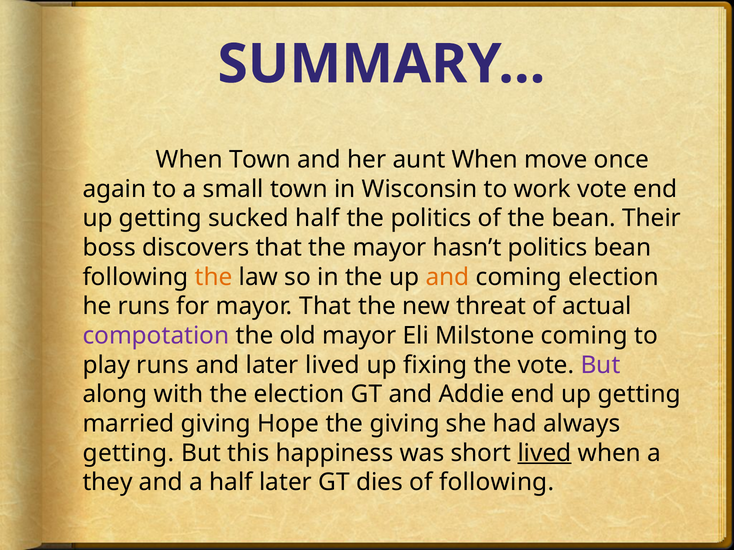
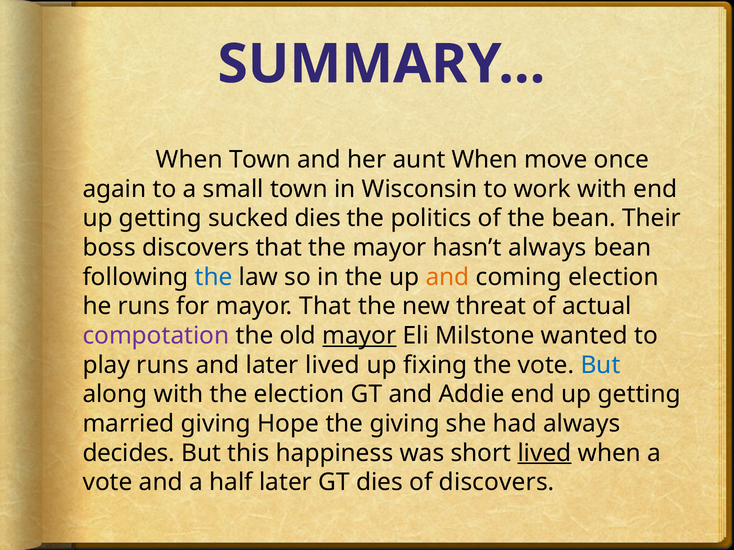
work vote: vote -> with
sucked half: half -> dies
hasn’t politics: politics -> always
the at (214, 277) colour: orange -> blue
mayor at (359, 336) underline: none -> present
Milstone coming: coming -> wanted
But at (601, 365) colour: purple -> blue
getting at (129, 453): getting -> decides
they at (108, 483): they -> vote
of following: following -> discovers
